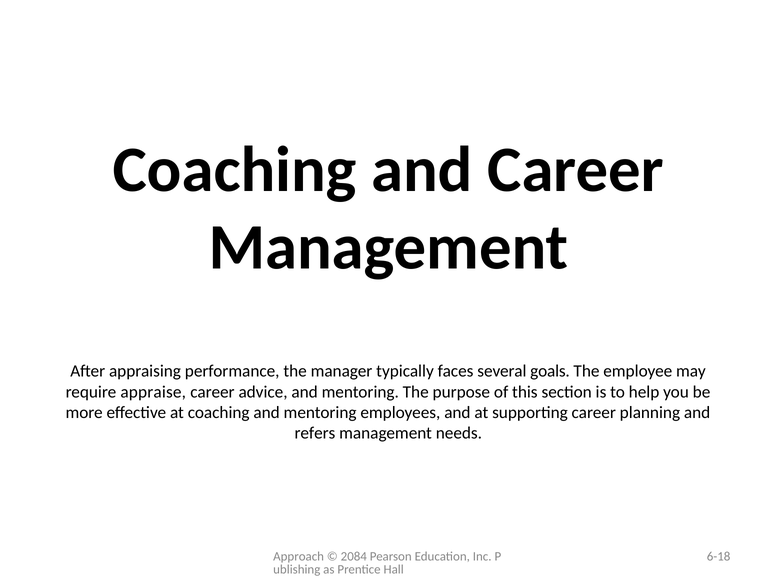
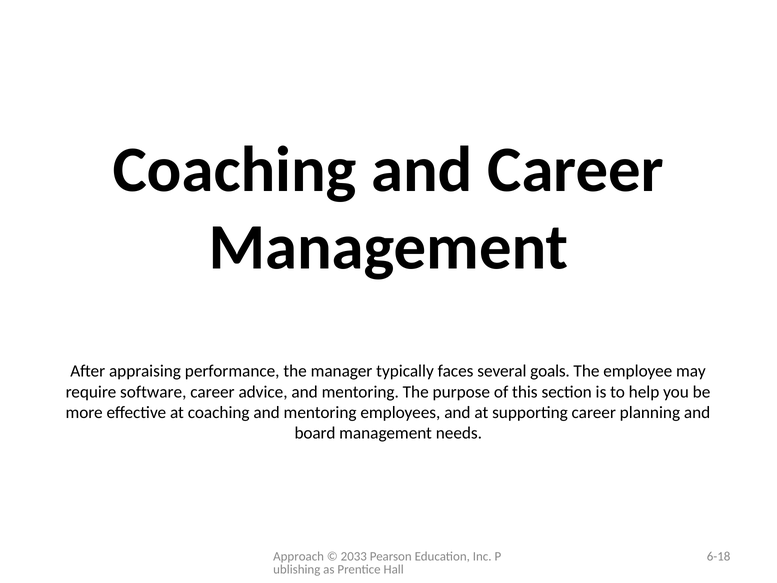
appraise: appraise -> software
refers: refers -> board
2084: 2084 -> 2033
